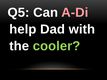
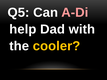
cooler colour: light green -> yellow
